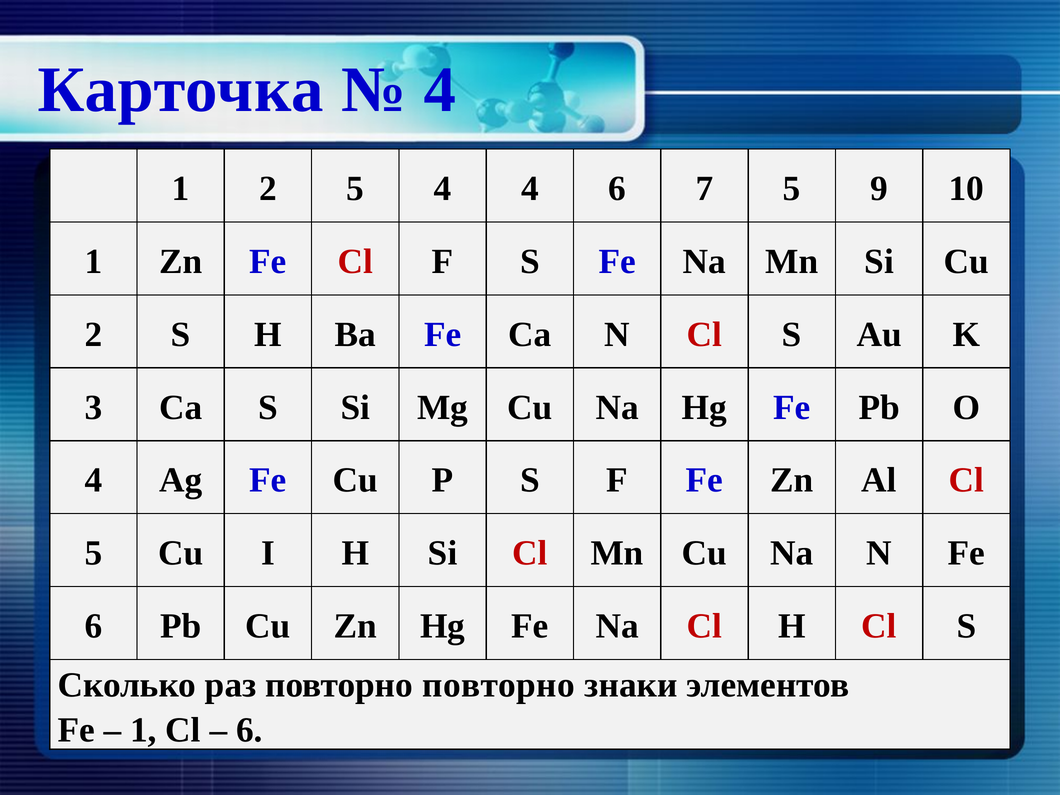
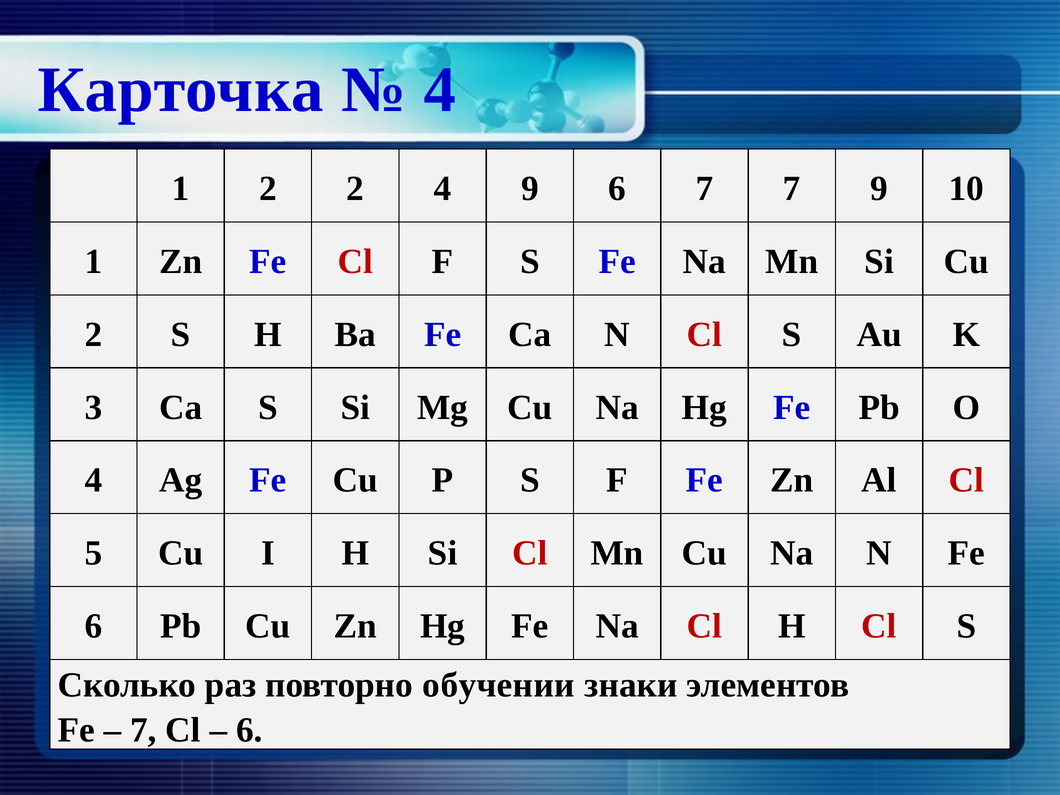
2 5: 5 -> 2
4 4: 4 -> 9
7 5: 5 -> 7
повторно повторно: повторно -> обучении
1 at (143, 730): 1 -> 7
